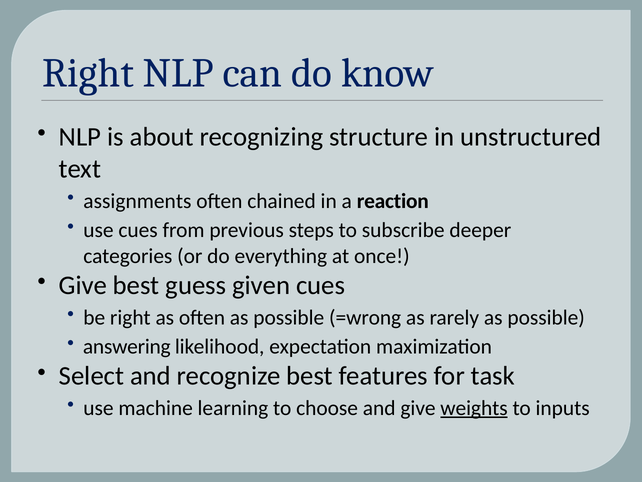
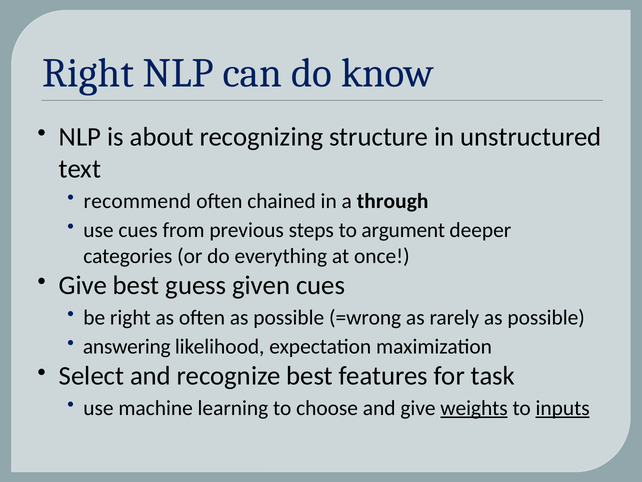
assignments: assignments -> recommend
reaction: reaction -> through
subscribe: subscribe -> argument
inputs underline: none -> present
